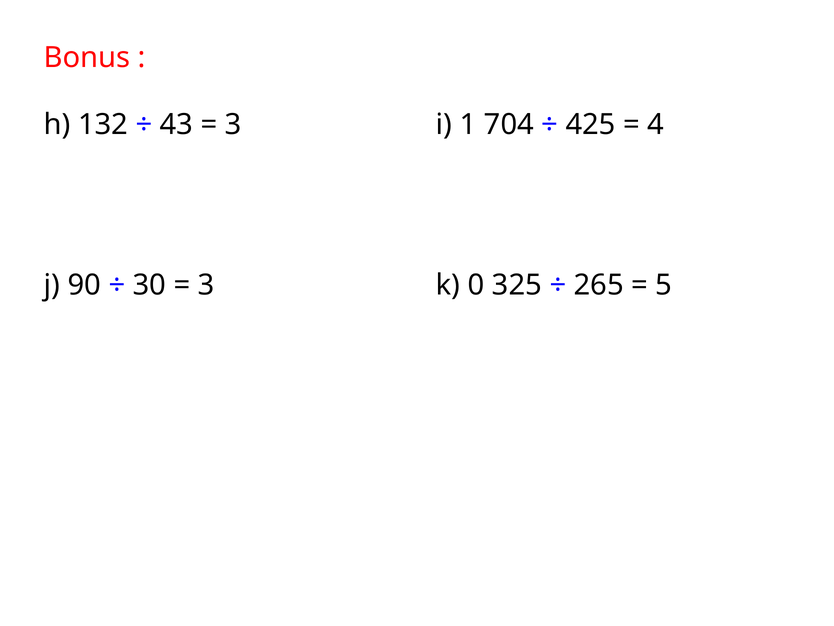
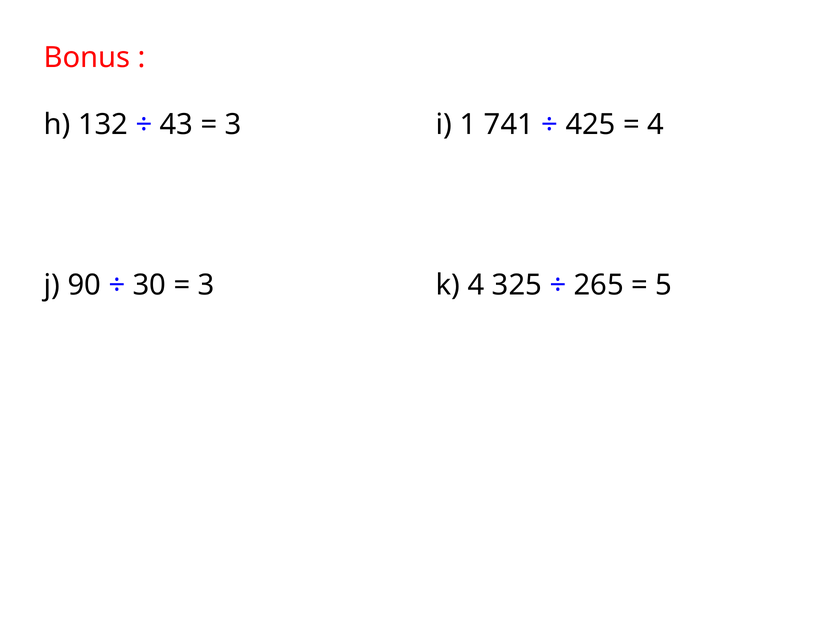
704: 704 -> 741
k 0: 0 -> 4
